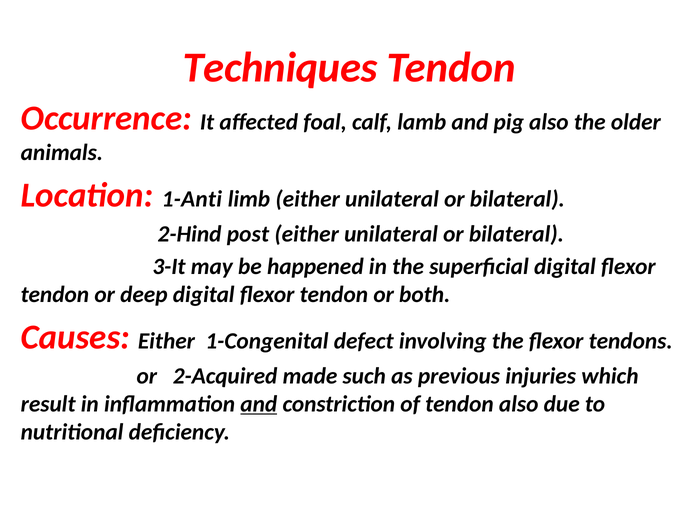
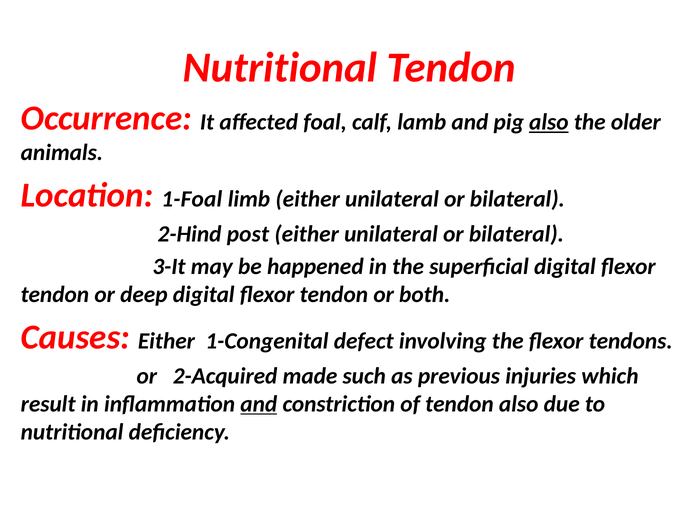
Techniques at (280, 68): Techniques -> Nutritional
also at (549, 122) underline: none -> present
1-Anti: 1-Anti -> 1-Foal
